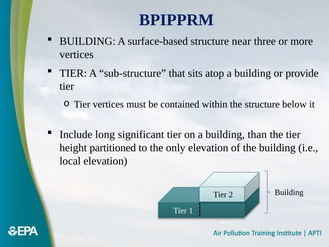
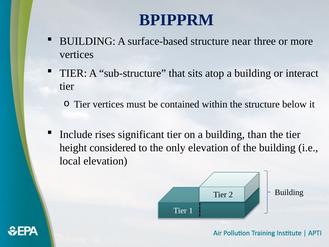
provide: provide -> interact
long: long -> rises
partitioned: partitioned -> considered
